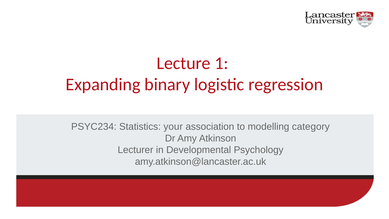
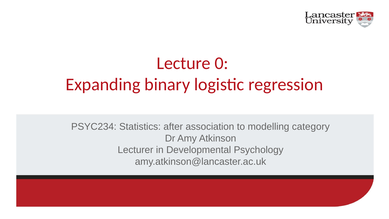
1: 1 -> 0
your: your -> after
